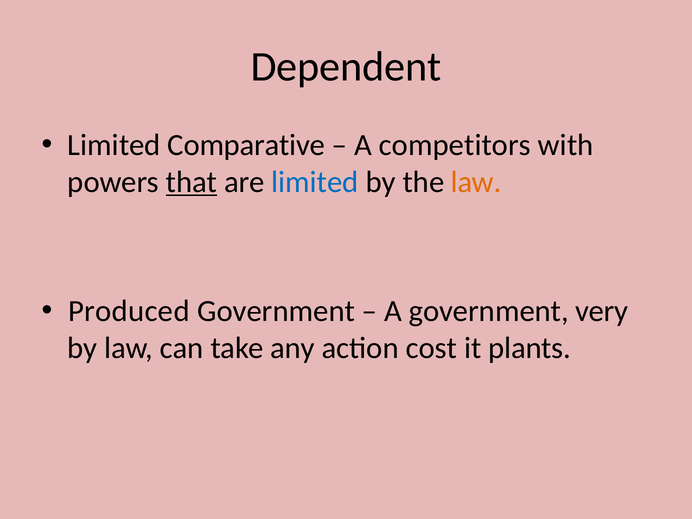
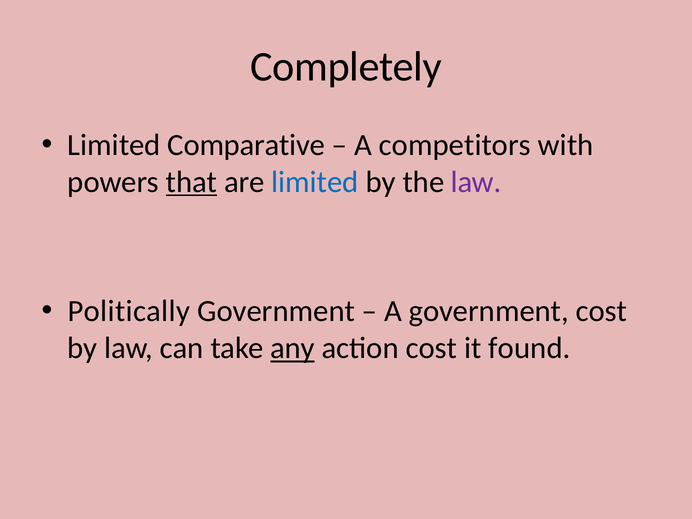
Dependent: Dependent -> Completely
law at (476, 182) colour: orange -> purple
Produced: Produced -> Politically
government very: very -> cost
any underline: none -> present
plants: plants -> found
